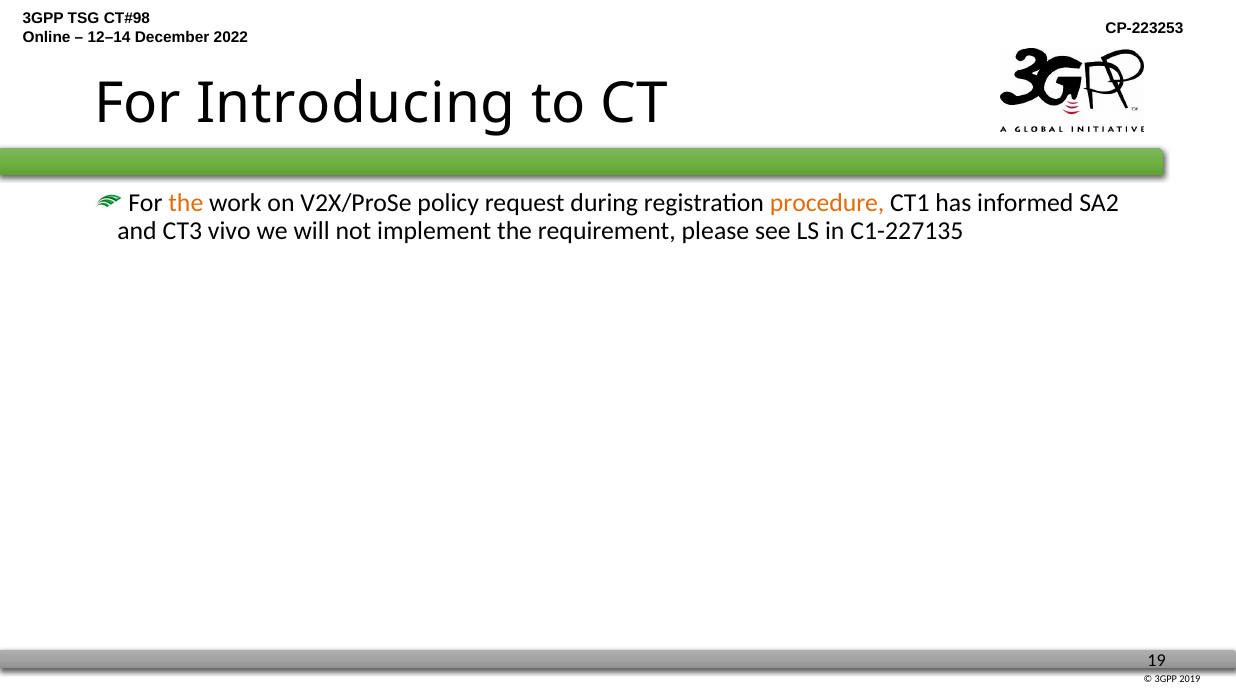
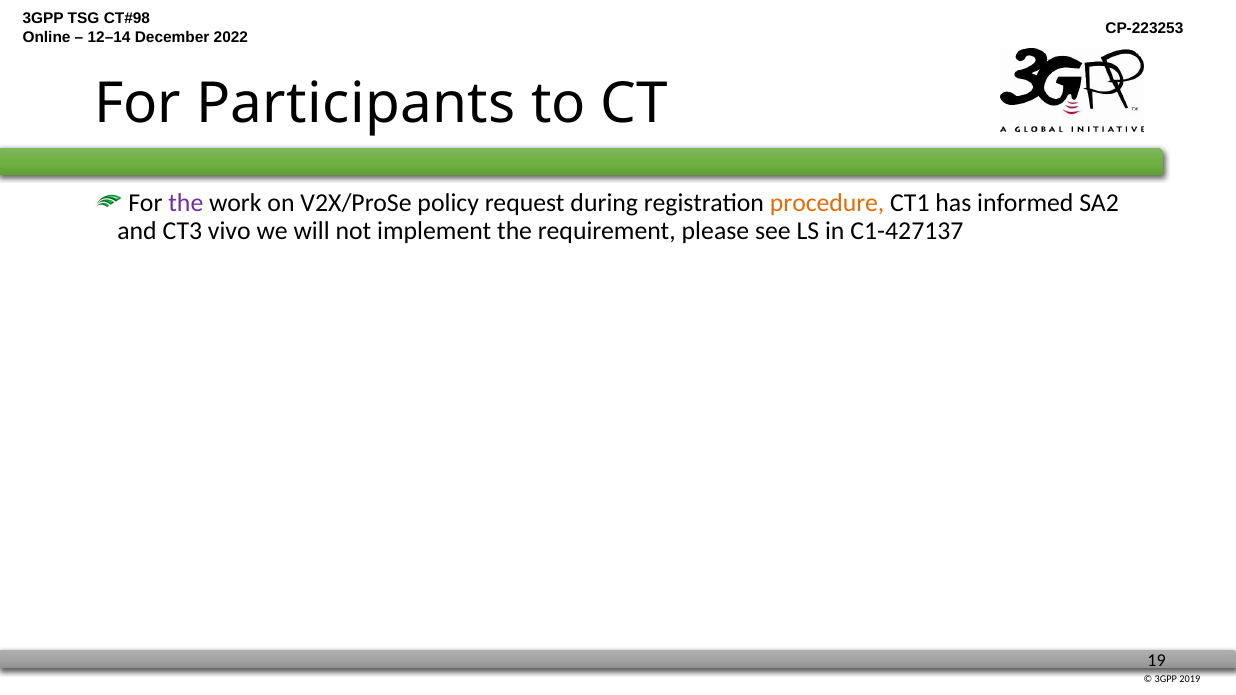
Introducing: Introducing -> Participants
the at (186, 203) colour: orange -> purple
C1-227135: C1-227135 -> C1-427137
